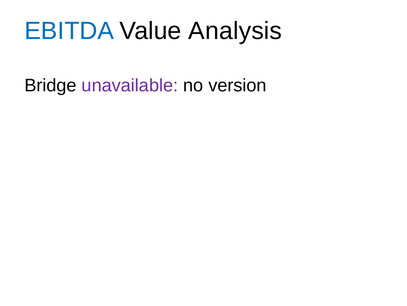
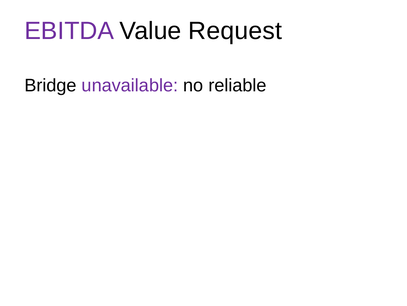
EBITDA colour: blue -> purple
Analysis: Analysis -> Request
version: version -> reliable
